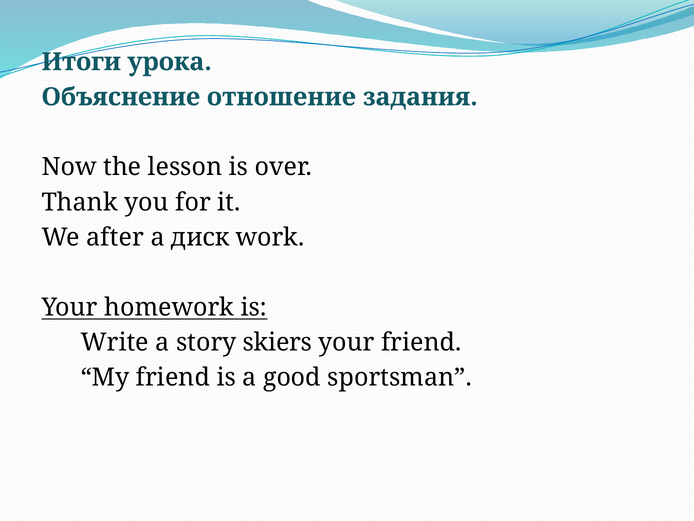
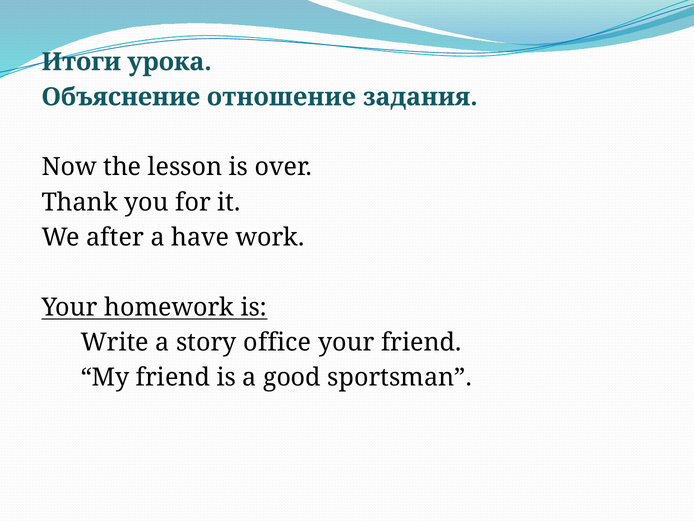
диск: диск -> have
skiers: skiers -> office
